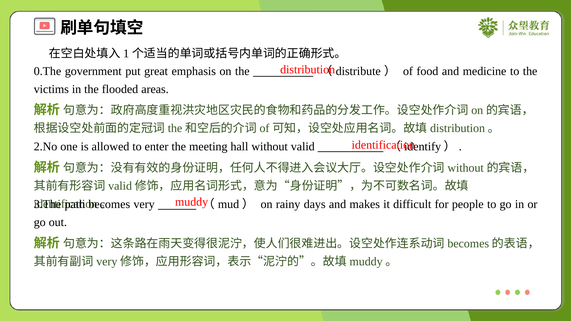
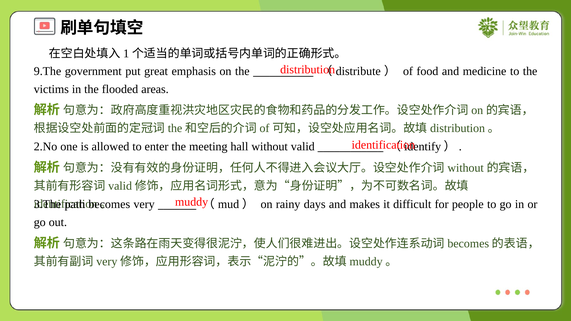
0.The: 0.The -> 9.The
